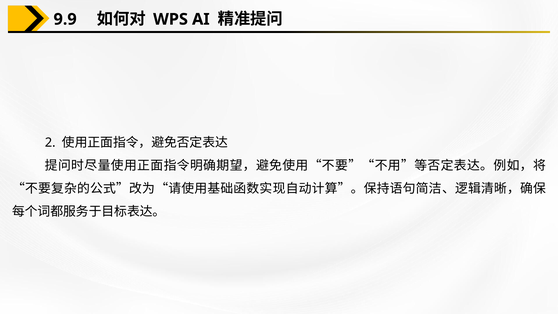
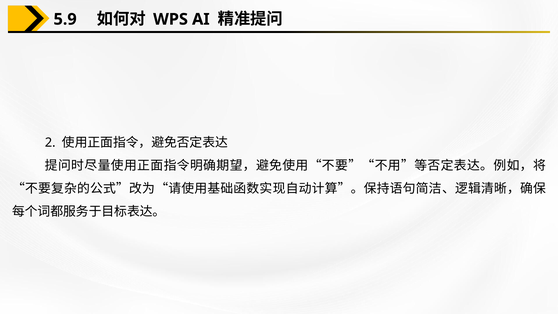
9.9: 9.9 -> 5.9
